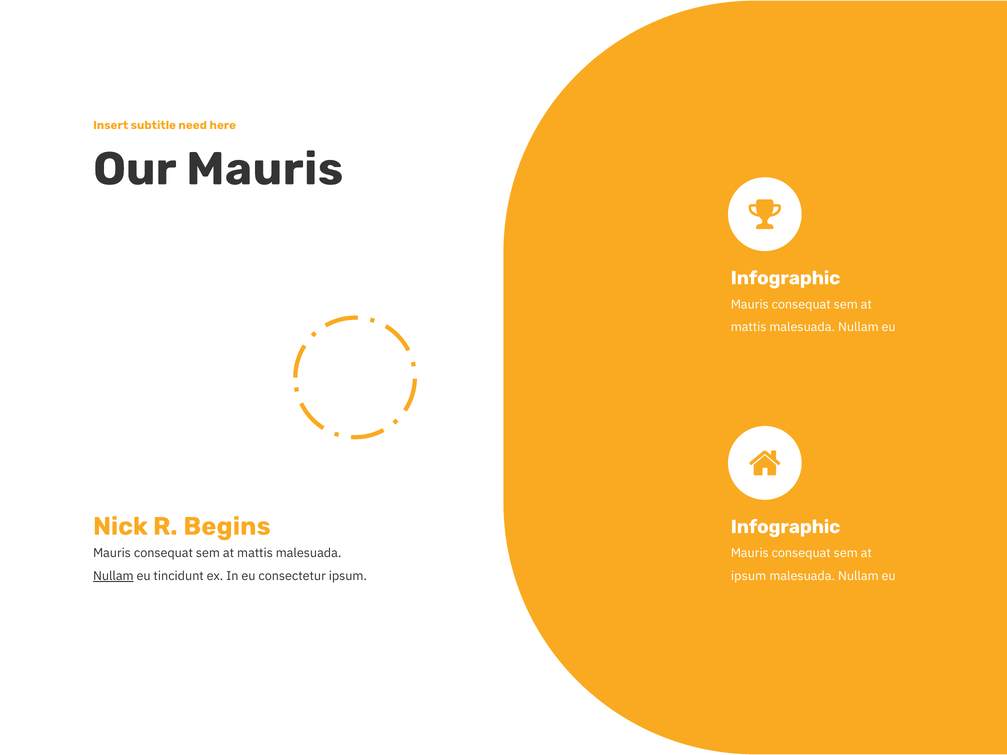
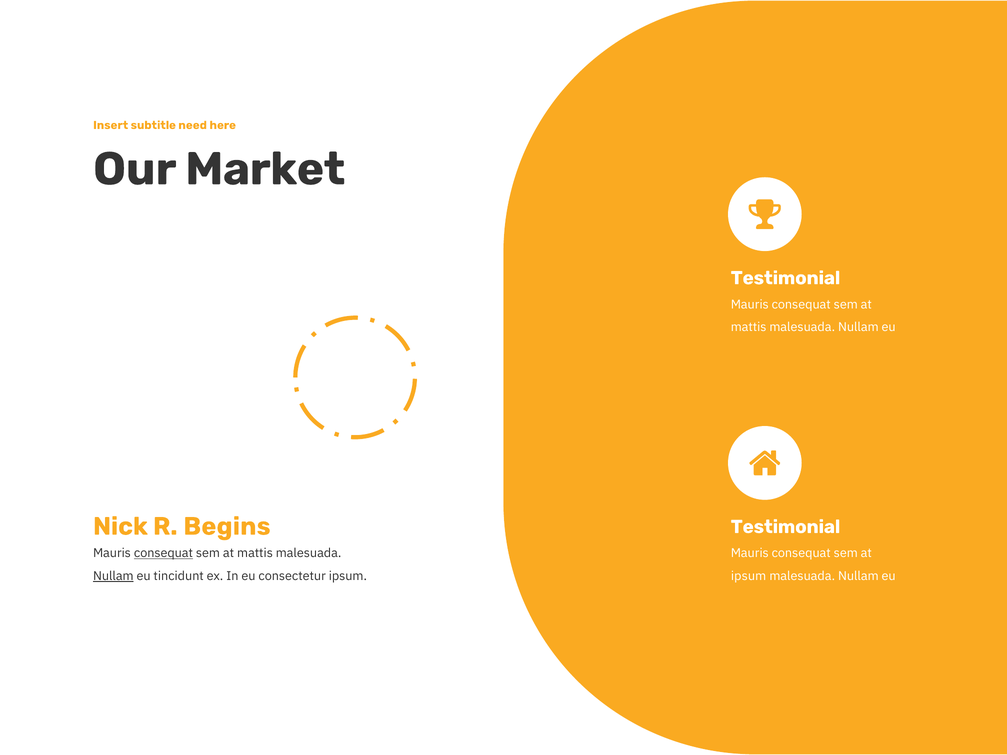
Our Mauris: Mauris -> Market
Infographic at (786, 278): Infographic -> Testimonial
Infographic at (786, 527): Infographic -> Testimonial
consequat at (163, 553) underline: none -> present
